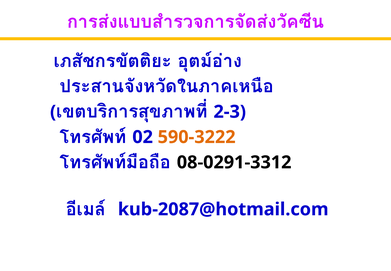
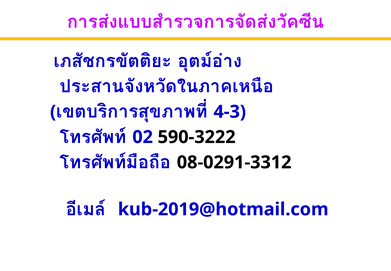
2-3: 2-3 -> 4-3
590-3222 colour: orange -> black
kub-2087@hotmail.com: kub-2087@hotmail.com -> kub-2019@hotmail.com
